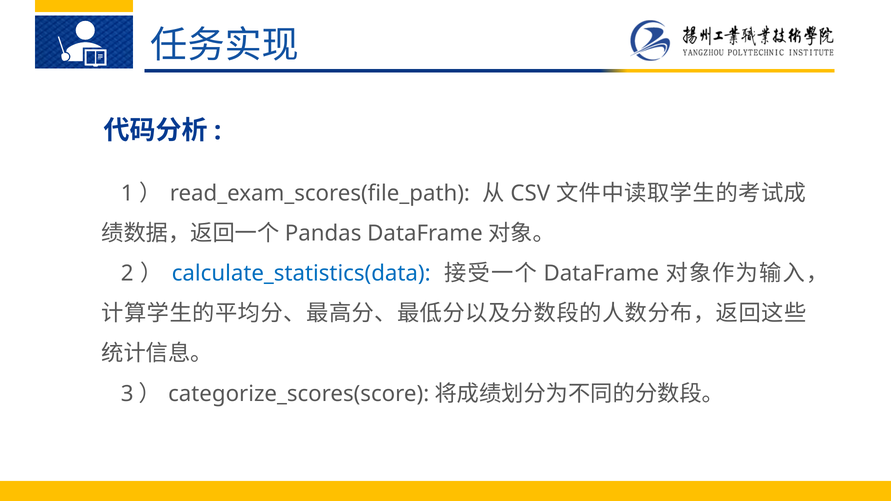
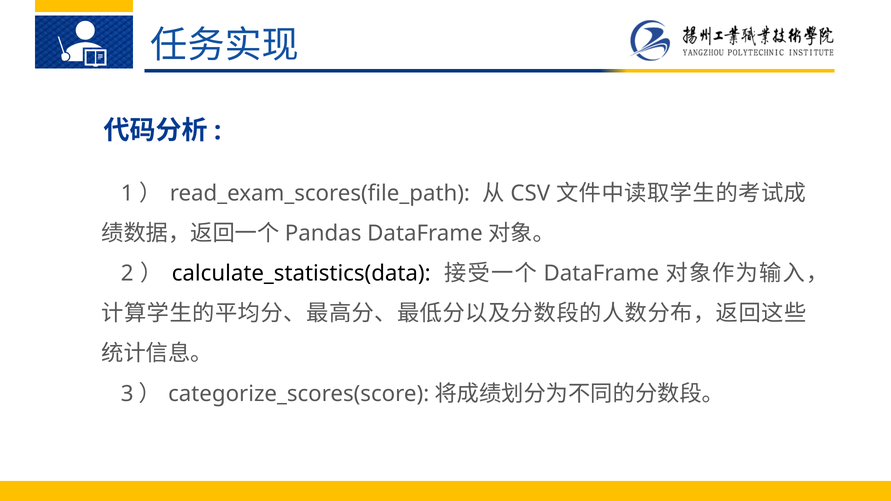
calculate_statistics(data colour: blue -> black
